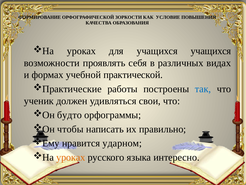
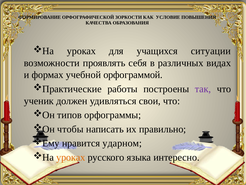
учащихся учащихся: учащихся -> ситуации
практической: практической -> орфограммой
так colour: blue -> purple
будто: будто -> типов
